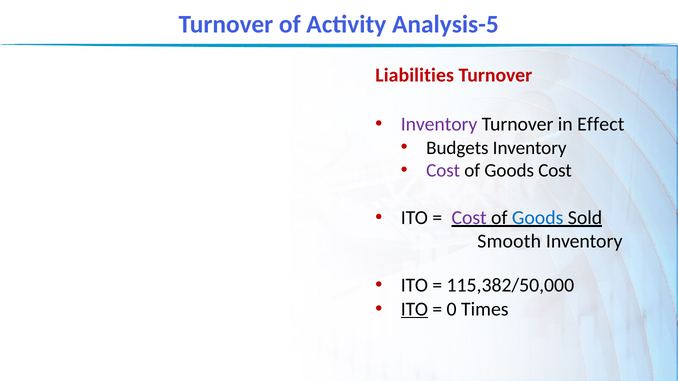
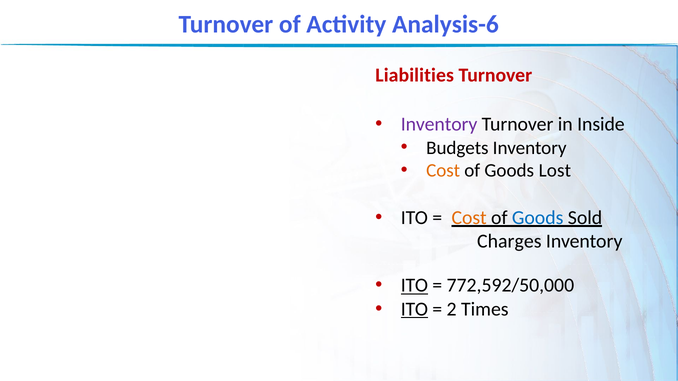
Analysis-5: Analysis-5 -> Analysis-6
Effect: Effect -> Inside
Cost at (443, 171) colour: purple -> orange
Goods Cost: Cost -> Lost
Cost at (469, 218) colour: purple -> orange
Smooth: Smooth -> Charges
ITO at (414, 286) underline: none -> present
115,382/50,000: 115,382/50,000 -> 772,592/50,000
0: 0 -> 2
